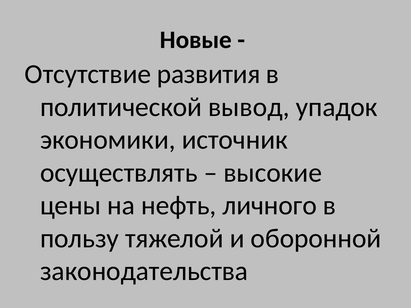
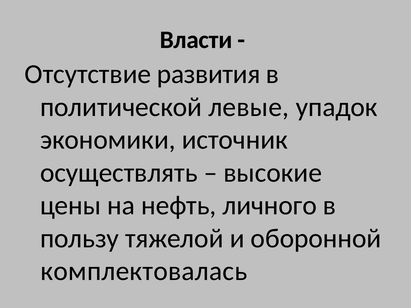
Новые: Новые -> Власти
вывод: вывод -> левые
законодательства: законодательства -> комплектовалась
